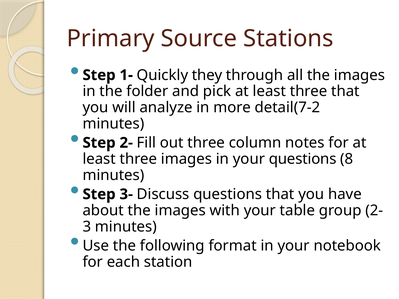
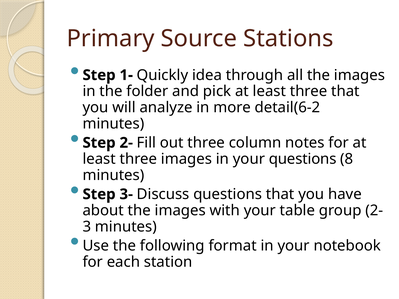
they: they -> idea
detail(7-2: detail(7-2 -> detail(6-2
